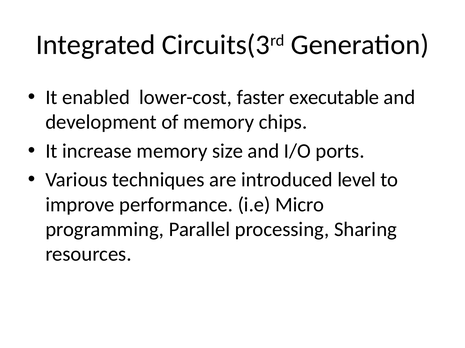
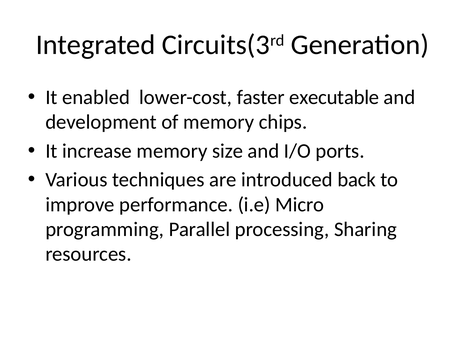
level: level -> back
